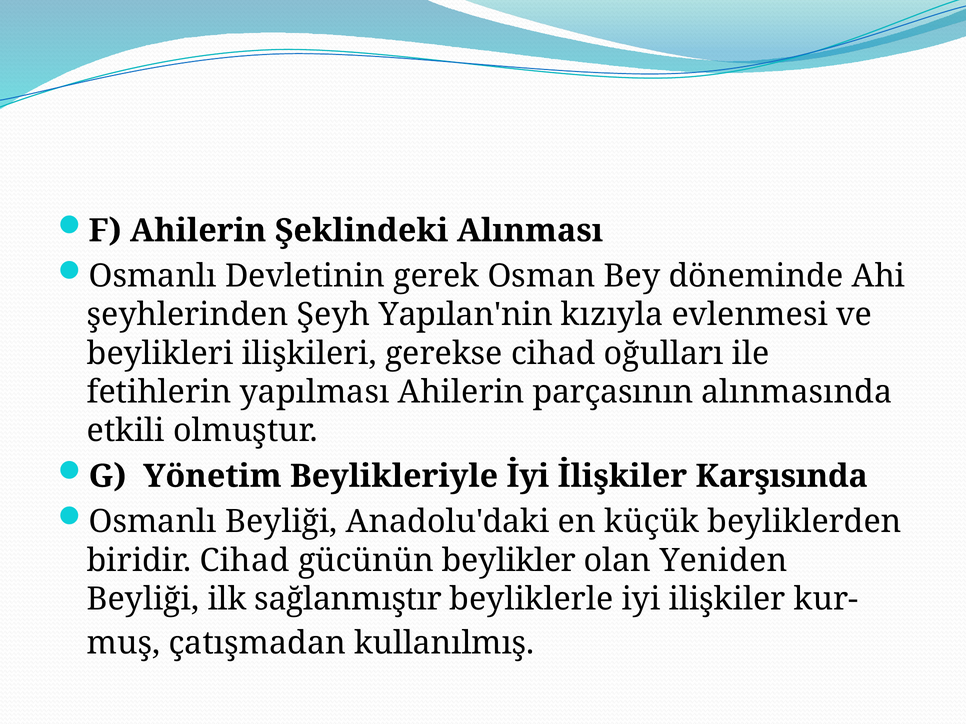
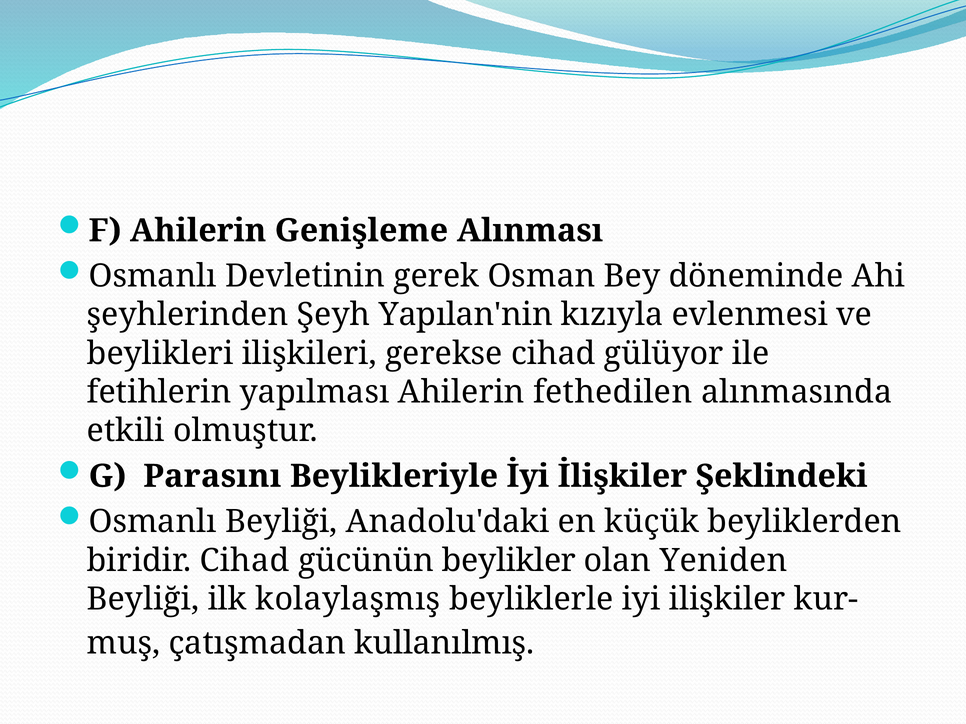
Şeklindeki: Şeklindeki -> Genişleme
oğulları: oğulları -> gülüyor
parçasının: parçasının -> fethedilen
Yönetim: Yönetim -> Parasını
Karşısında: Karşısında -> Şeklindeki
sağlanmıştır: sağlanmıştır -> kolaylaşmış
